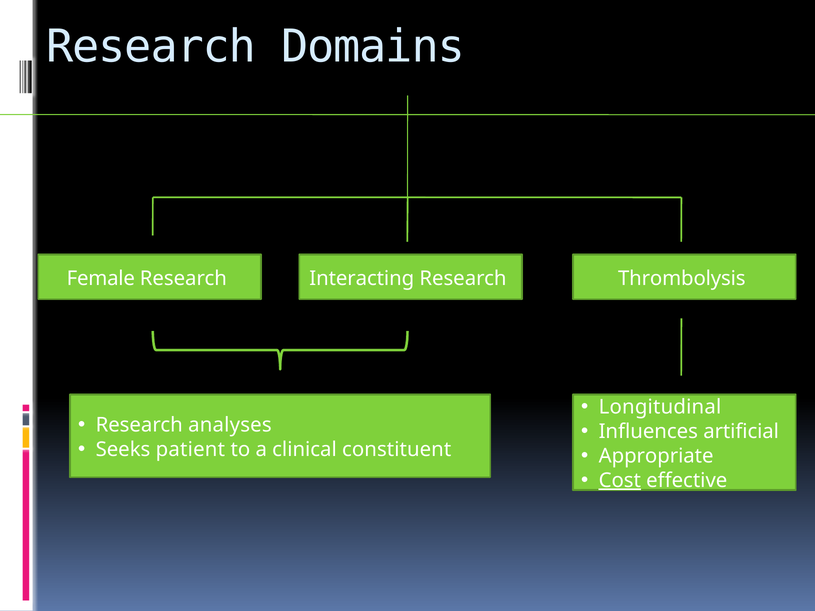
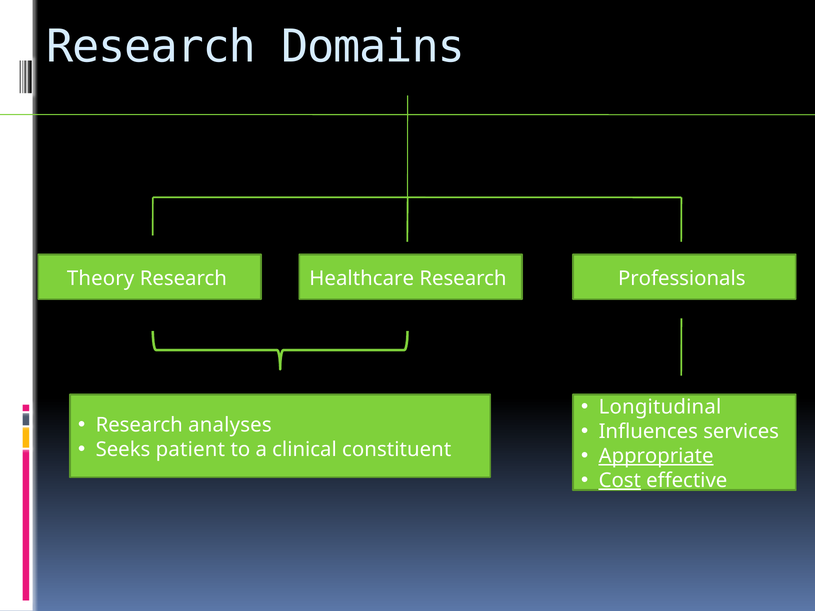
Female: Female -> Theory
Interacting: Interacting -> Healthcare
Thrombolysis: Thrombolysis -> Professionals
artificial: artificial -> services
Appropriate underline: none -> present
